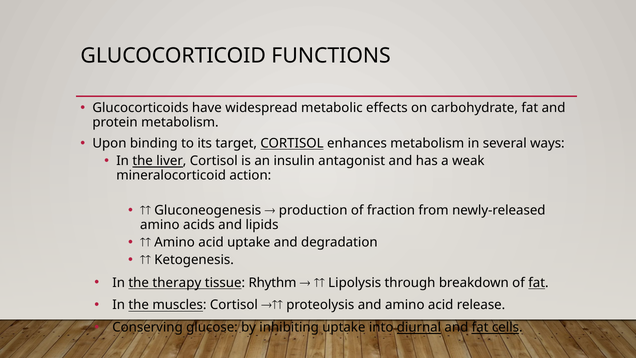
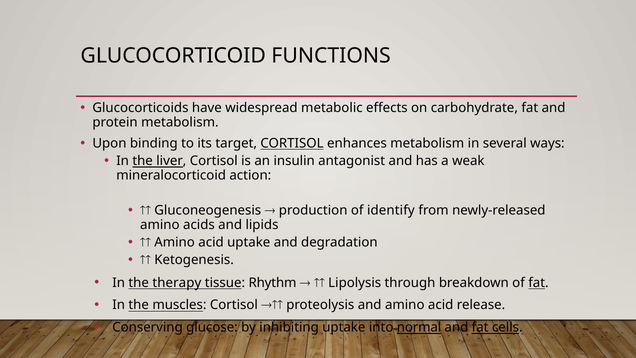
fraction: fraction -> identify
diurnal: diurnal -> normal
